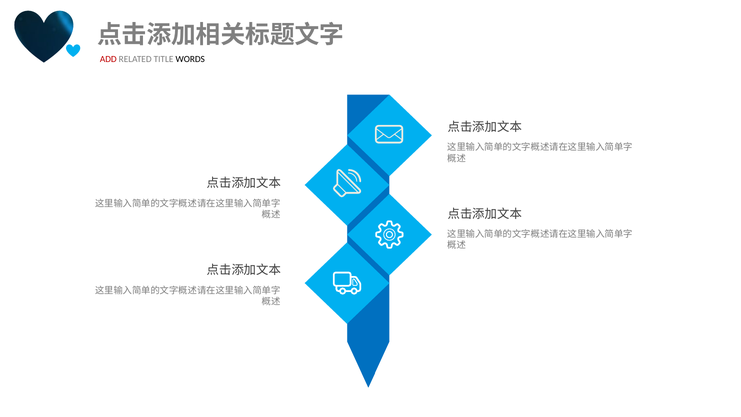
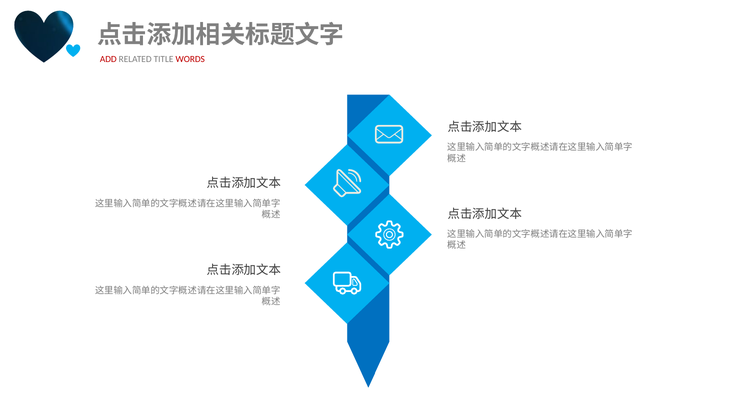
WORDS colour: black -> red
